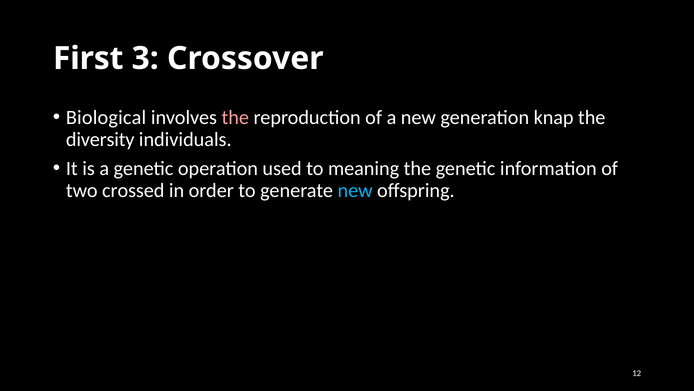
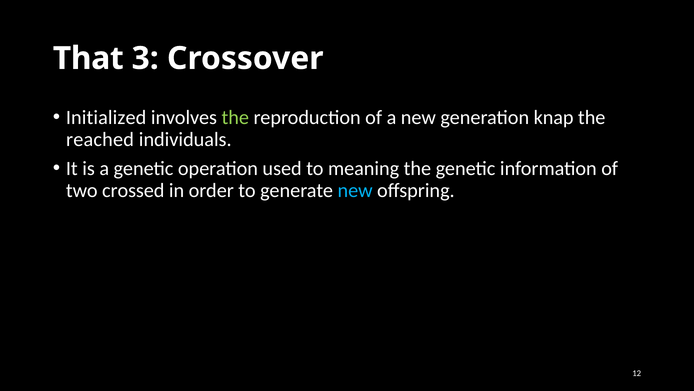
First: First -> That
Biological: Biological -> Initialized
the at (235, 117) colour: pink -> light green
diversity: diversity -> reached
